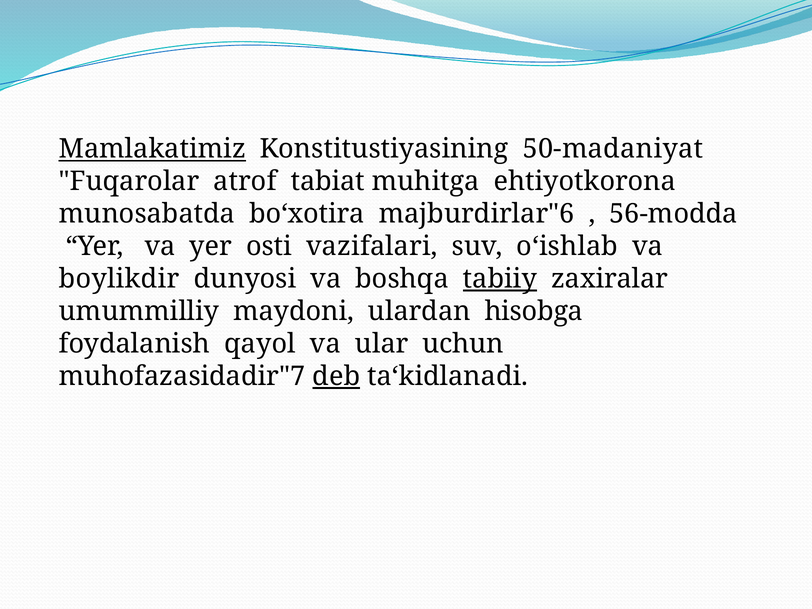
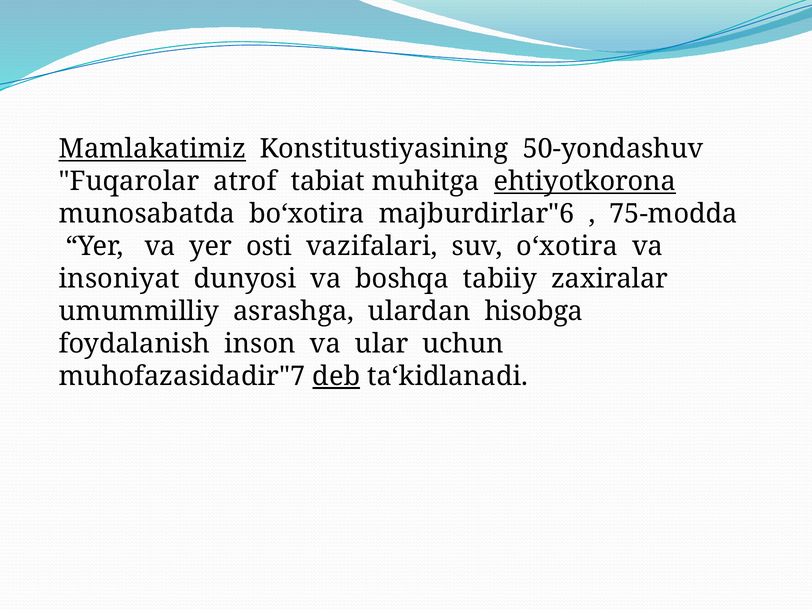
50-madaniyat: 50-madaniyat -> 50-yondashuv
ehtiyotkorona underline: none -> present
56-modda: 56-modda -> 75-modda
o‘ishlab: o‘ishlab -> o‘xotira
boylikdir: boylikdir -> insoniyat
tabiiy underline: present -> none
maydoni: maydoni -> asrashga
qayol: qayol -> inson
